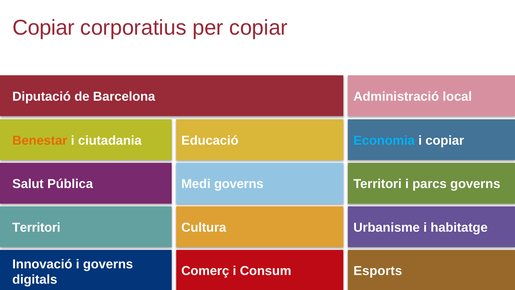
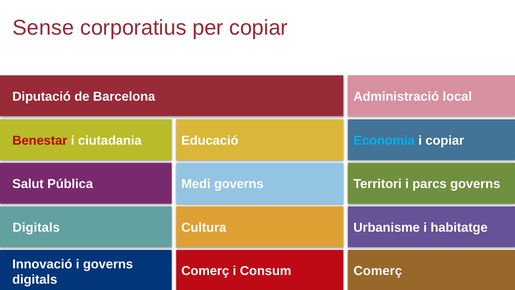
Copiar at (43, 28): Copiar -> Sense
Benestar colour: orange -> red
Territori at (36, 227): Territori -> Digitals
Esports at (378, 271): Esports -> Comerç
